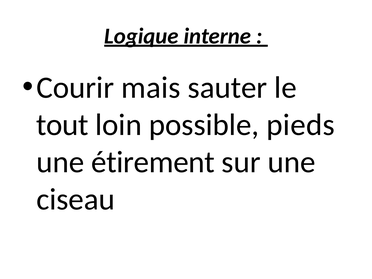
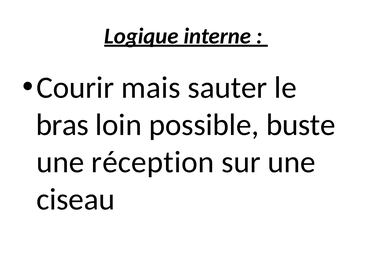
tout: tout -> bras
pieds: pieds -> buste
étirement: étirement -> réception
